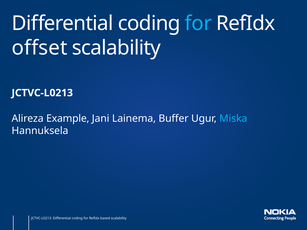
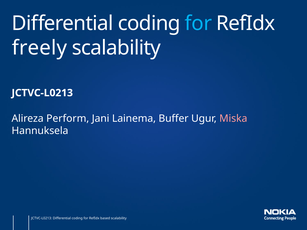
offset: offset -> freely
Example: Example -> Perform
Miska colour: light blue -> pink
